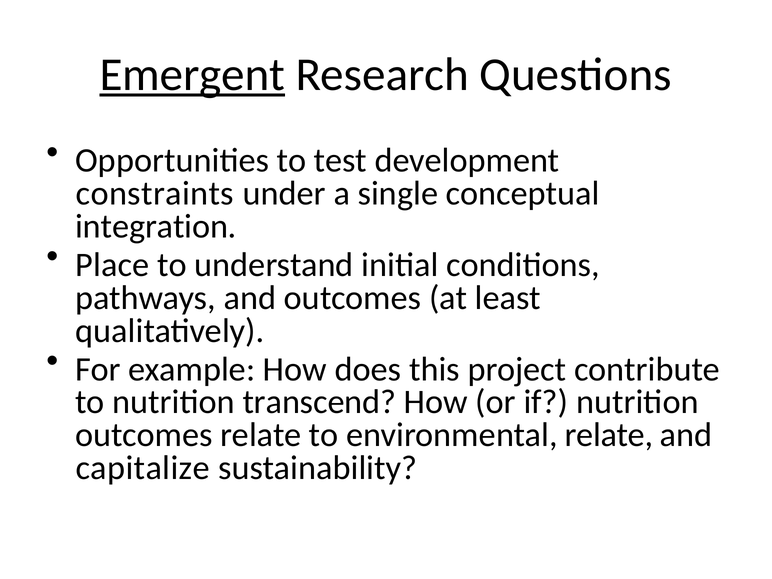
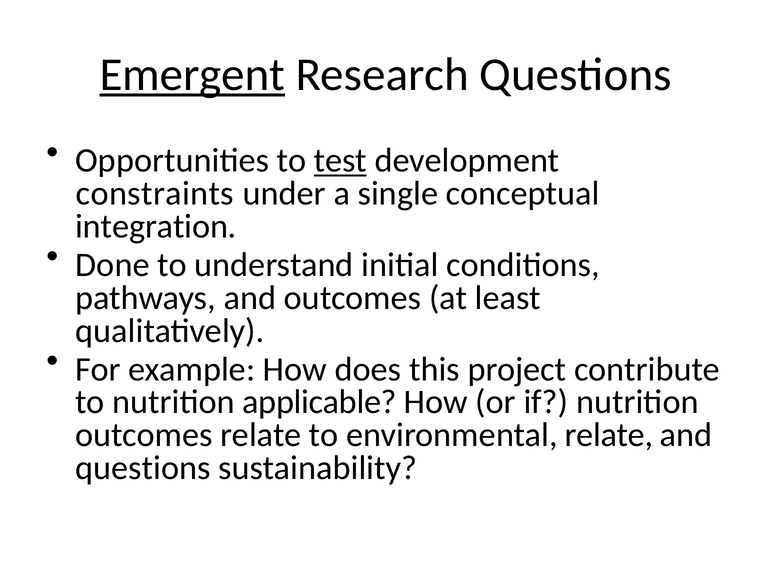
test underline: none -> present
Place: Place -> Done
transcend: transcend -> applicable
capitalize at (143, 468): capitalize -> questions
